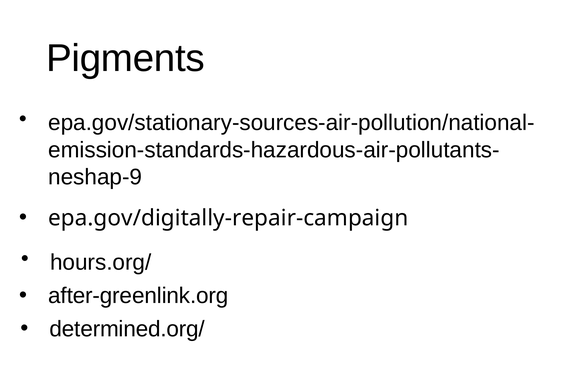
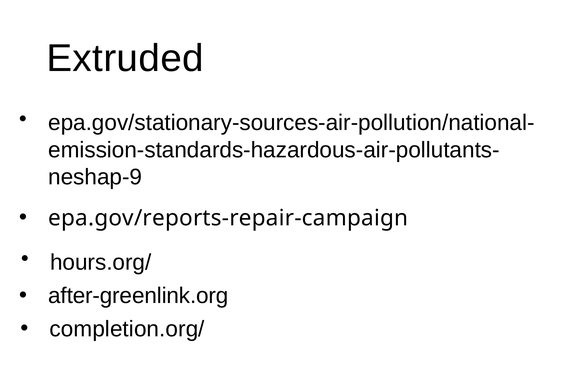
Pigments: Pigments -> Extruded
epa.gov/digitally-repair-campaign: epa.gov/digitally-repair-campaign -> epa.gov/reports-repair-campaign
determined.org/: determined.org/ -> completion.org/
